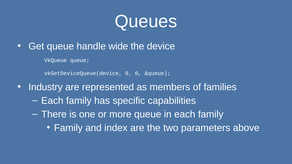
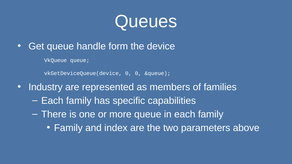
wide: wide -> form
